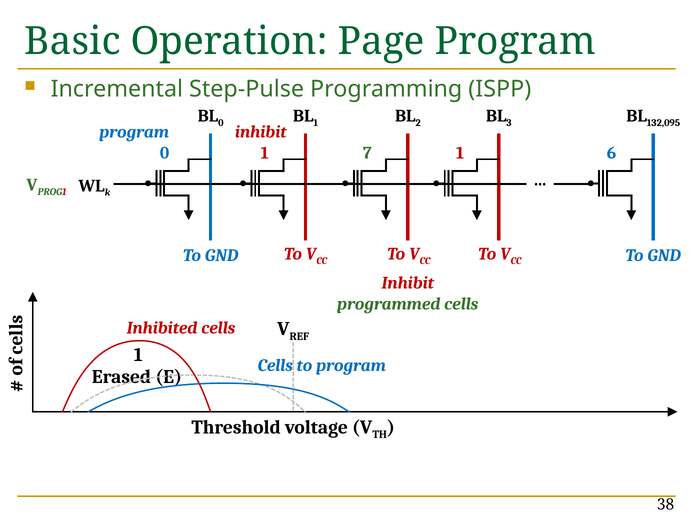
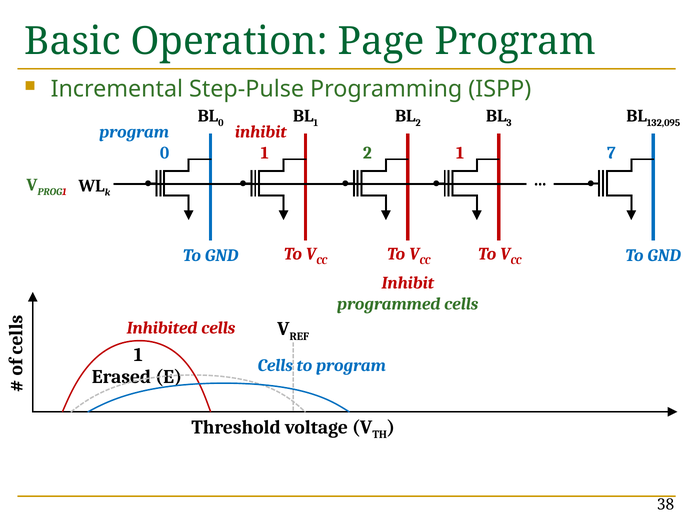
1 7: 7 -> 2
6: 6 -> 7
